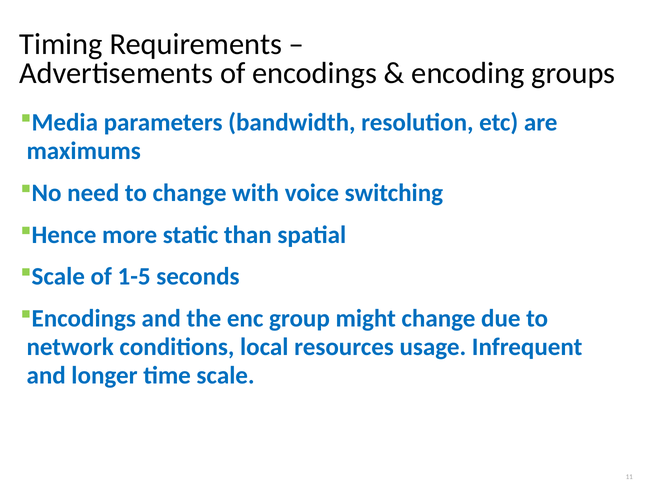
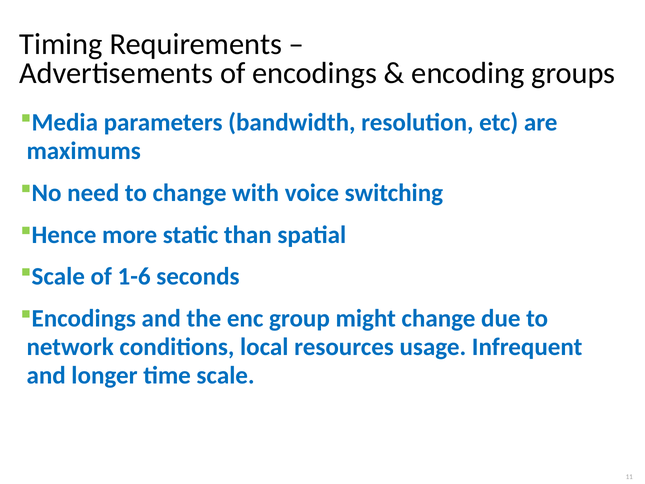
1-5: 1-5 -> 1-6
